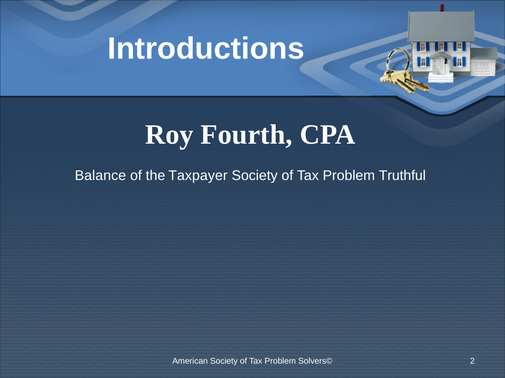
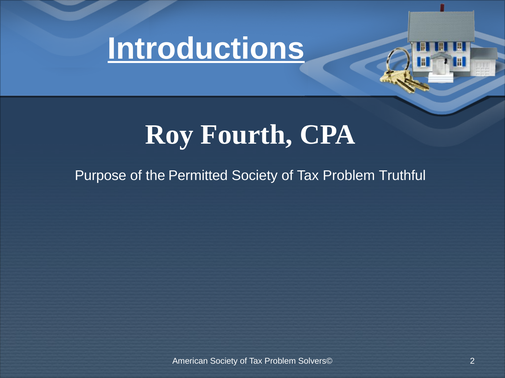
Introductions underline: none -> present
Balance: Balance -> Purpose
Taxpayer: Taxpayer -> Permitted
